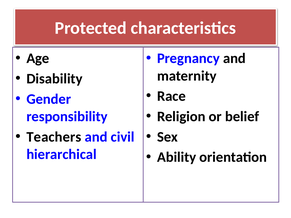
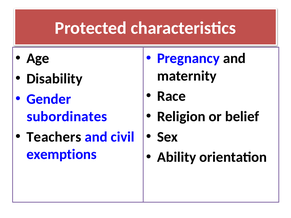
responsibility: responsibility -> subordinates
hierarchical: hierarchical -> exemptions
